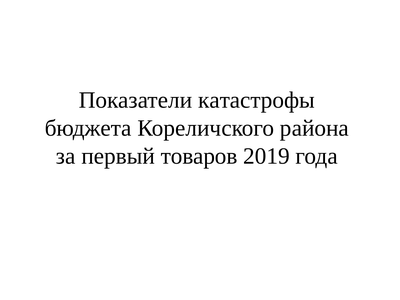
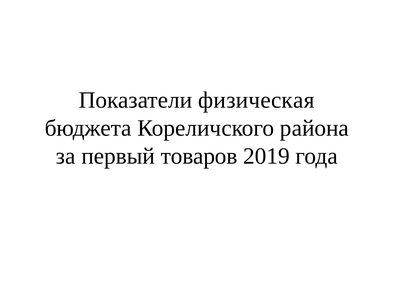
катастрофы: катастрофы -> физическая
